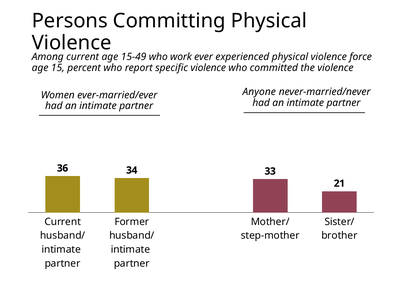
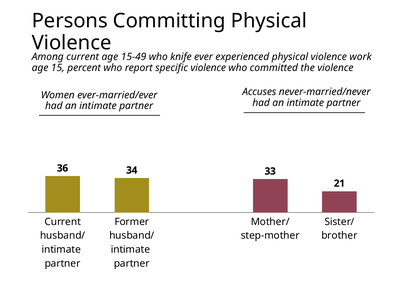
work: work -> knife
force: force -> work
Anyone: Anyone -> Accuses
